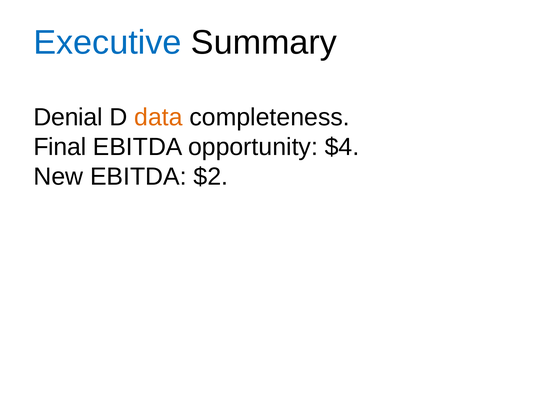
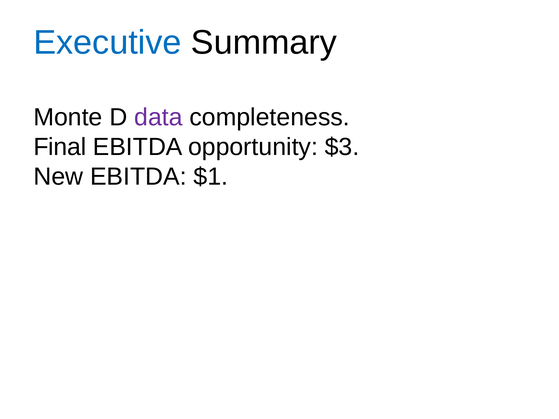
Denial: Denial -> Monte
data colour: orange -> purple
$4: $4 -> $3
$2: $2 -> $1
